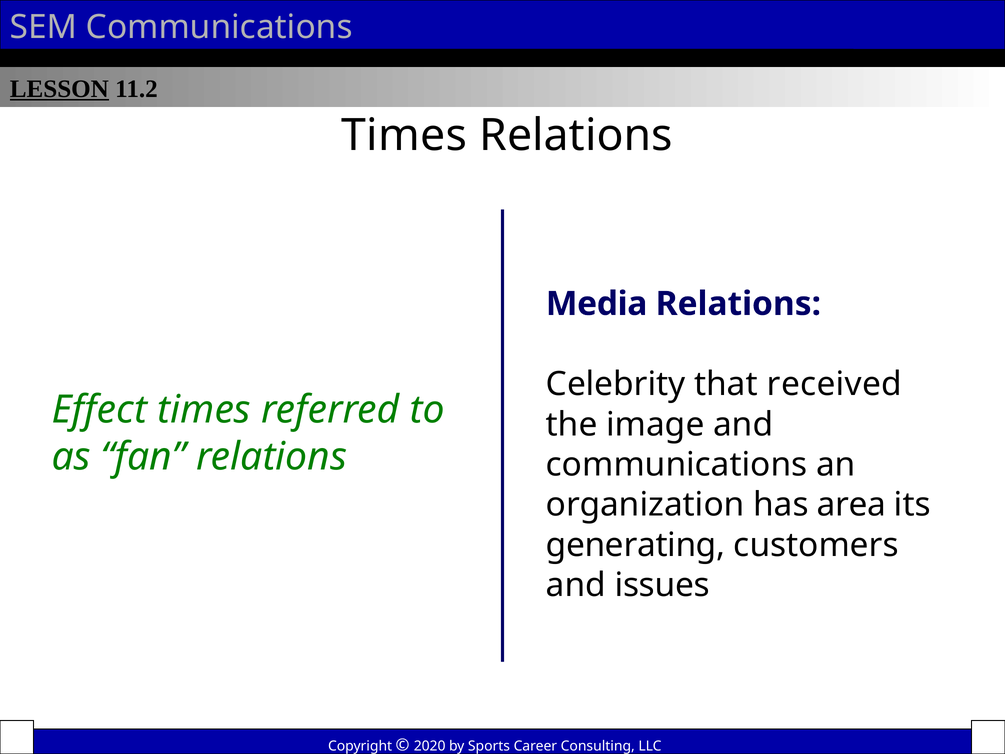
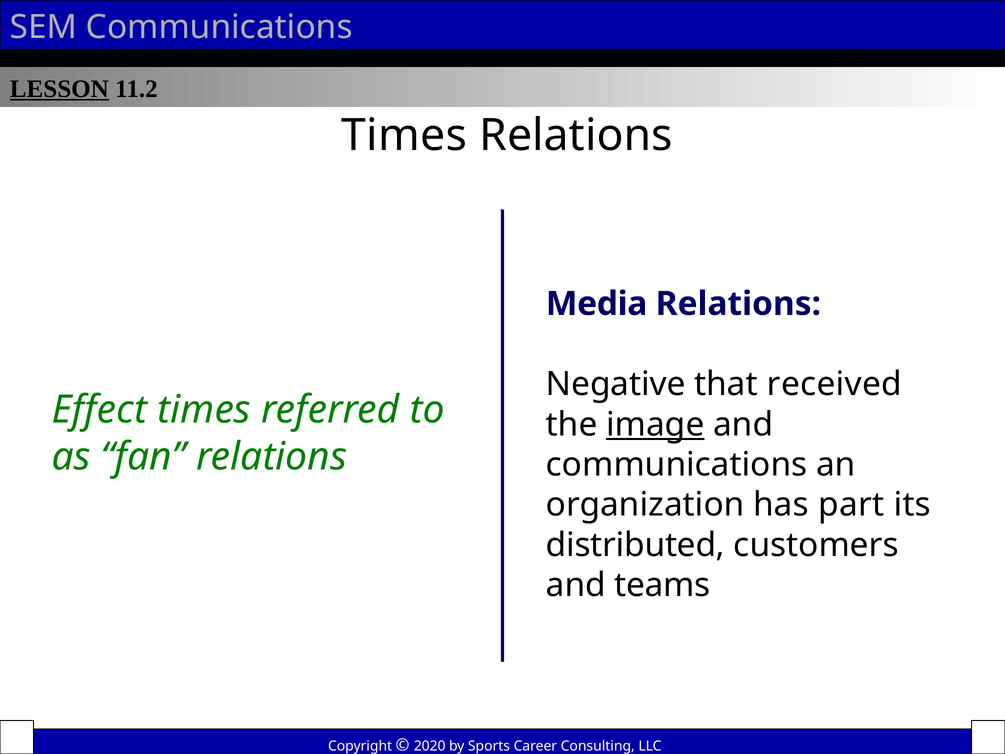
Celebrity: Celebrity -> Negative
image underline: none -> present
area: area -> part
generating: generating -> distributed
issues: issues -> teams
